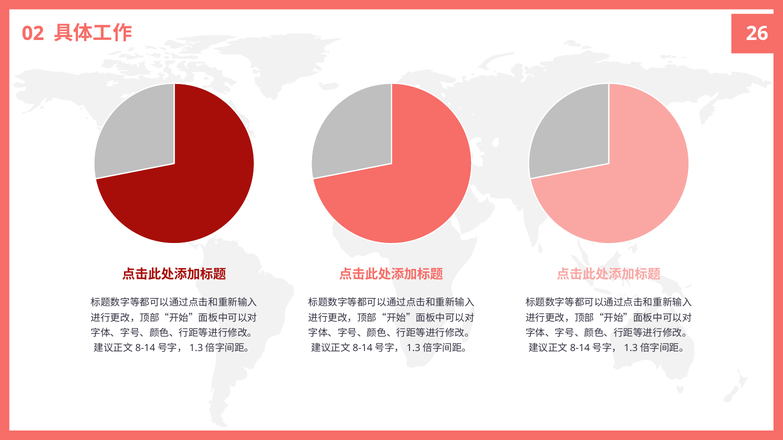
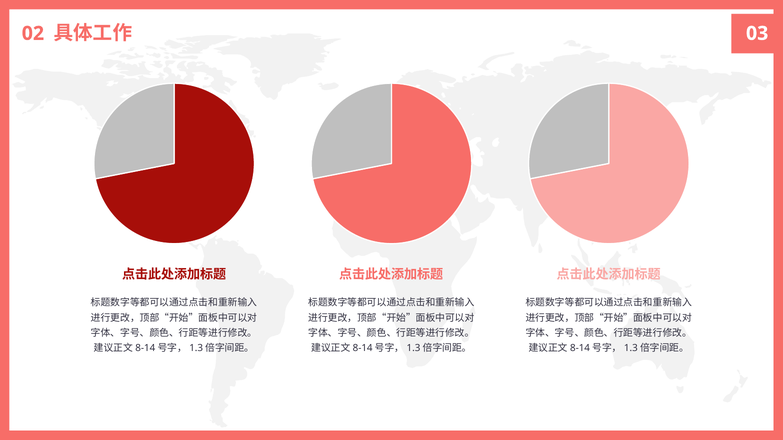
26: 26 -> 03
